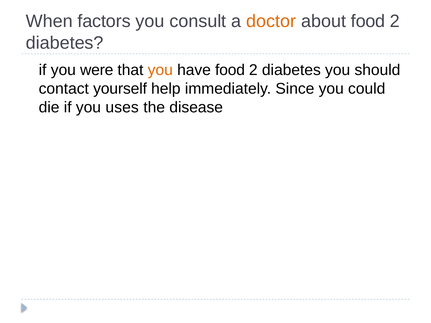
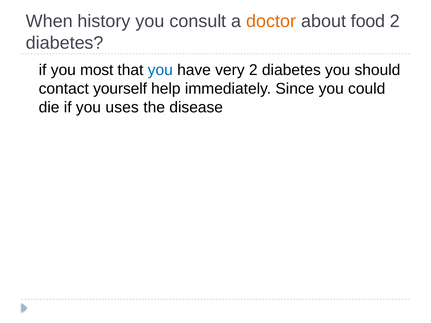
factors: factors -> history
were: were -> most
you at (160, 70) colour: orange -> blue
have food: food -> very
